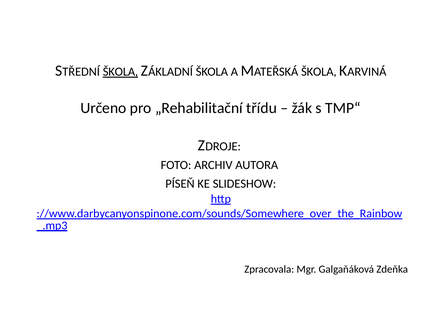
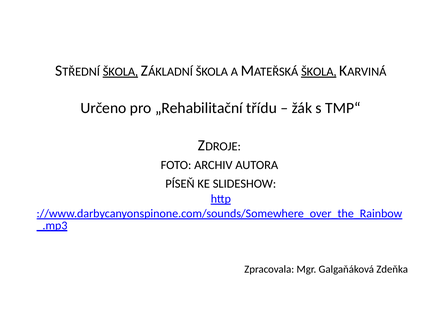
ŠKOLA at (319, 72) underline: none -> present
